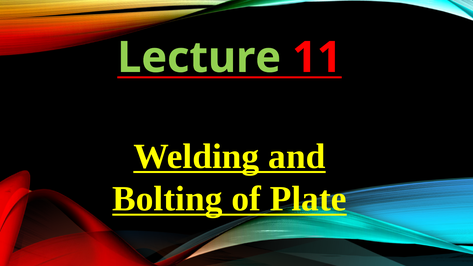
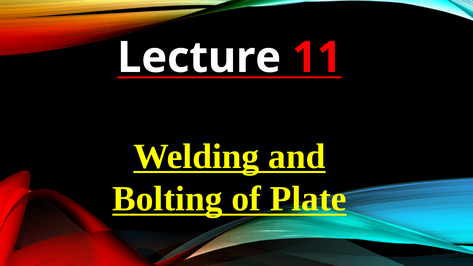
Lecture colour: light green -> white
